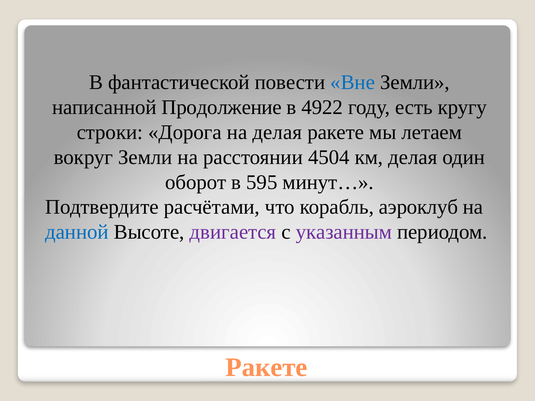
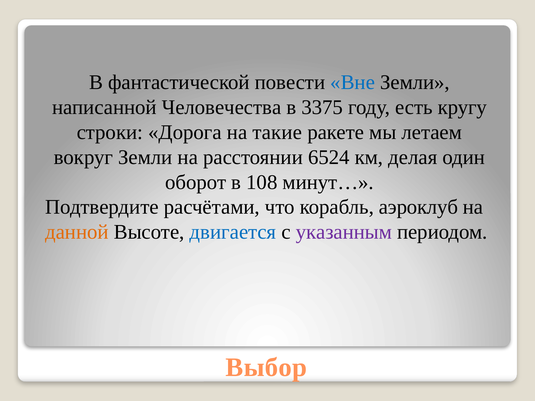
Продолжение: Продолжение -> Человечества
4922: 4922 -> 3375
на делая: делая -> такие
4504: 4504 -> 6524
595: 595 -> 108
данной colour: blue -> orange
двигается colour: purple -> blue
Ракете at (266, 368): Ракете -> Выбор
